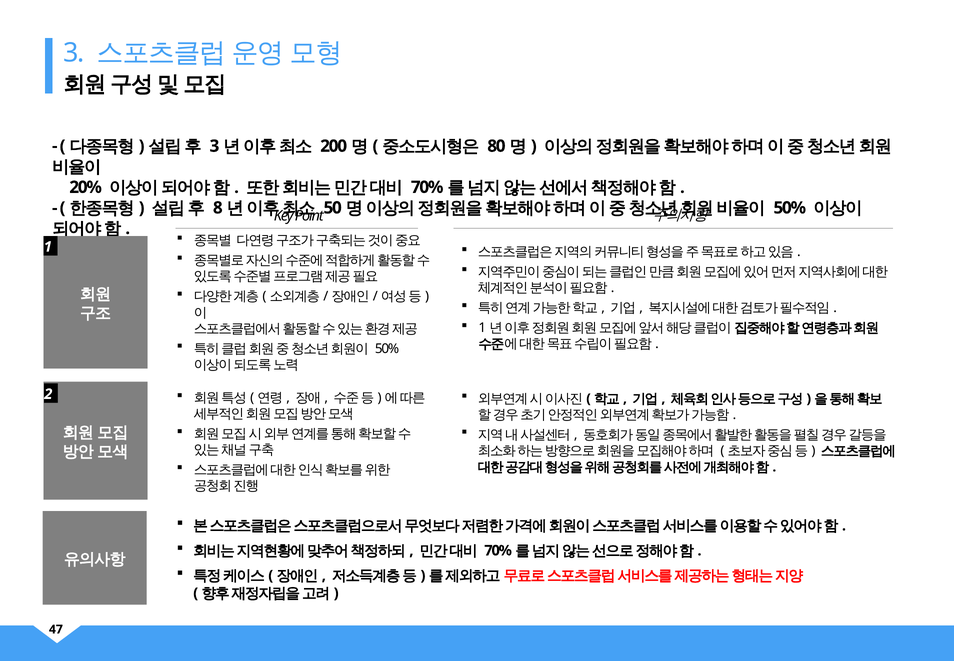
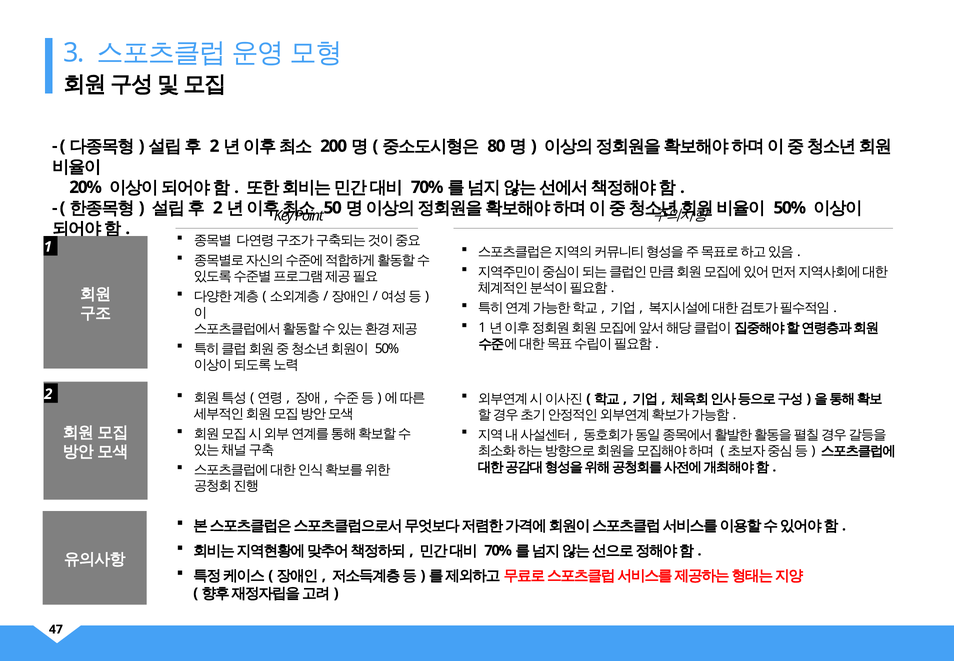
3 at (214, 146): 3 -> 2
8 at (218, 208): 8 -> 2
